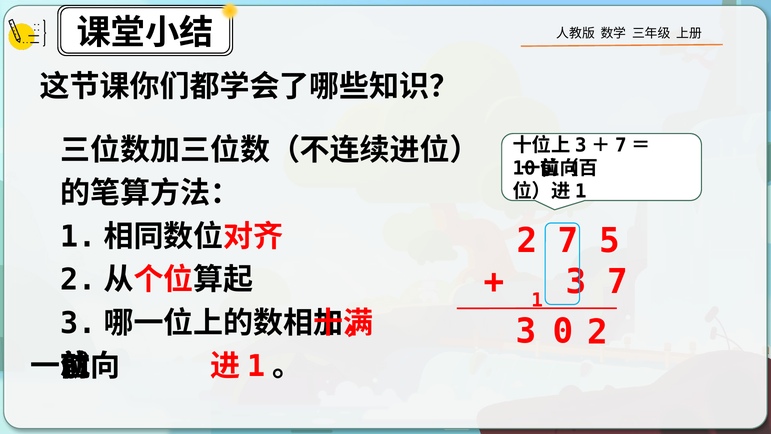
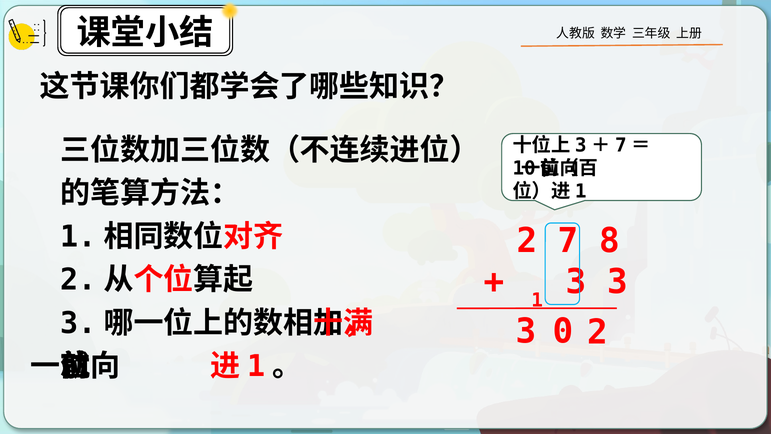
5: 5 -> 8
3 7: 7 -> 3
